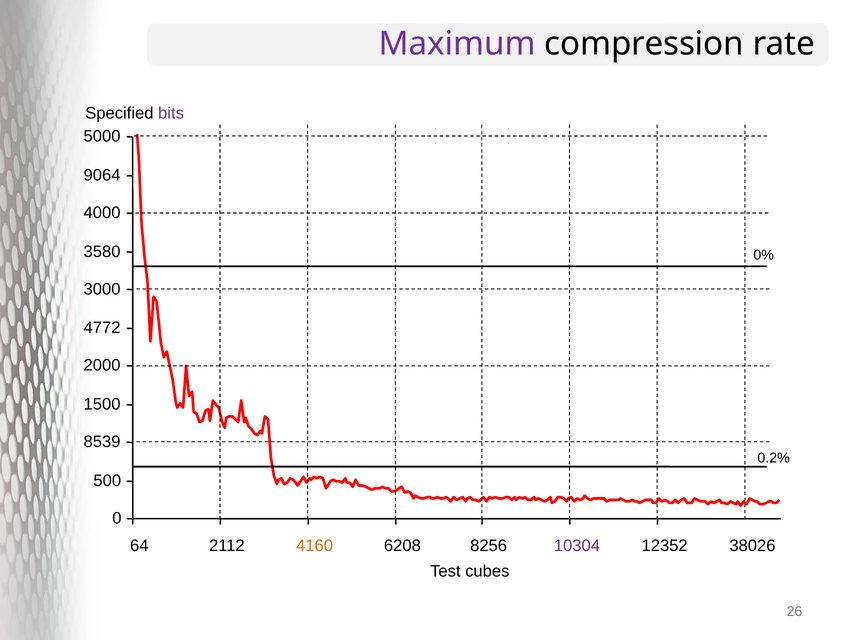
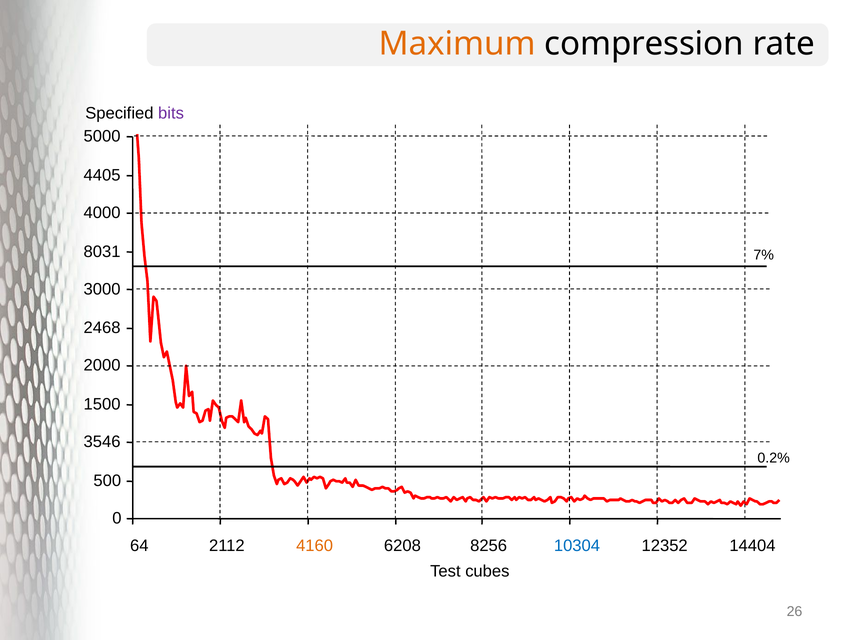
Maximum colour: purple -> orange
9064: 9064 -> 4405
3580: 3580 -> 8031
0%: 0% -> 7%
4772: 4772 -> 2468
8539: 8539 -> 3546
10304 colour: purple -> blue
38026: 38026 -> 14404
